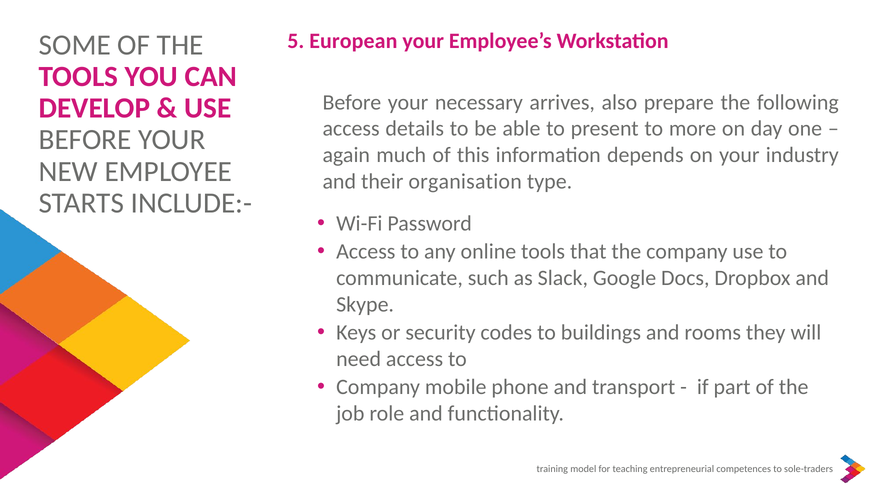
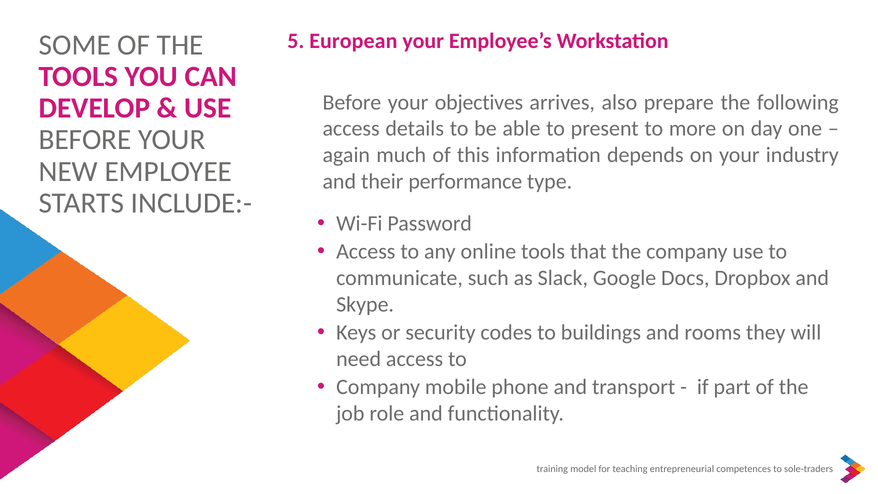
necessary: necessary -> objectives
organisation: organisation -> performance
